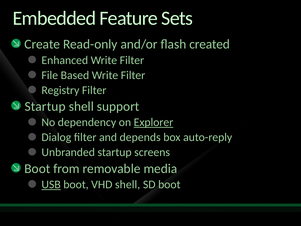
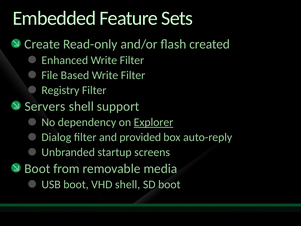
Startup at (45, 106): Startup -> Servers
depends: depends -> provided
USB underline: present -> none
